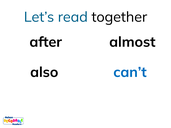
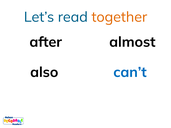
together colour: black -> orange
